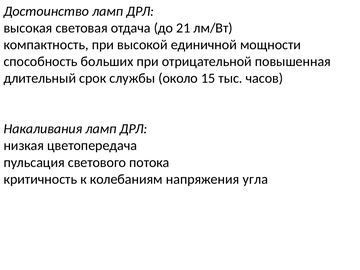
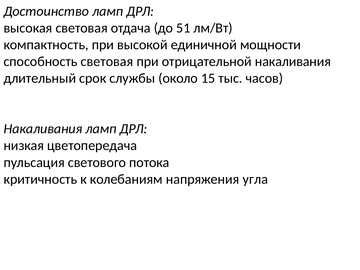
21: 21 -> 51
способность больших: больших -> световая
отрицательной повышенная: повышенная -> накаливания
